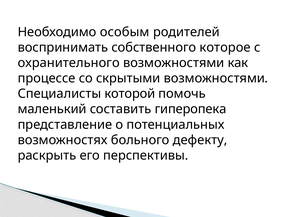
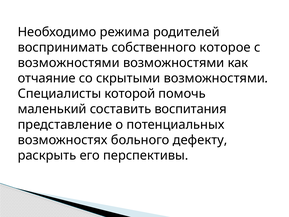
особым: особым -> режима
охранительного at (69, 63): охранительного -> возможностями
процессе: процессе -> отчаяние
гиперопека: гиперопека -> воспитания
